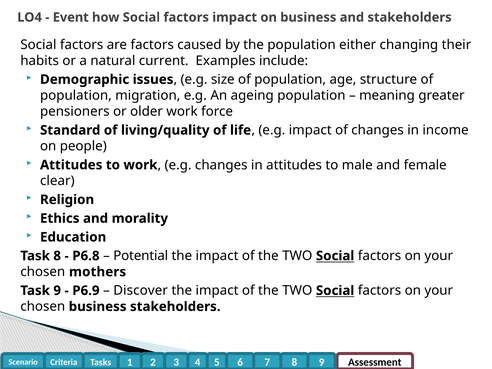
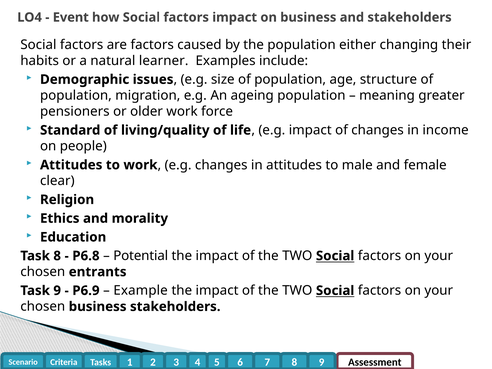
current: current -> learner
mothers: mothers -> entrants
Discover: Discover -> Example
